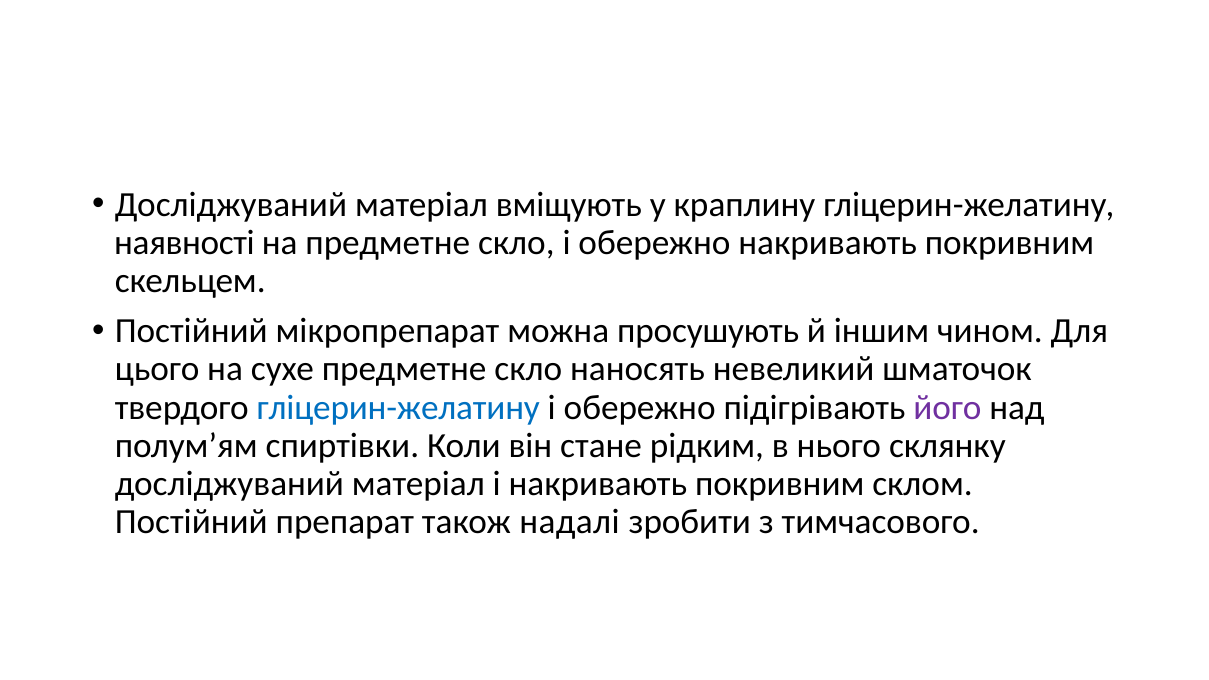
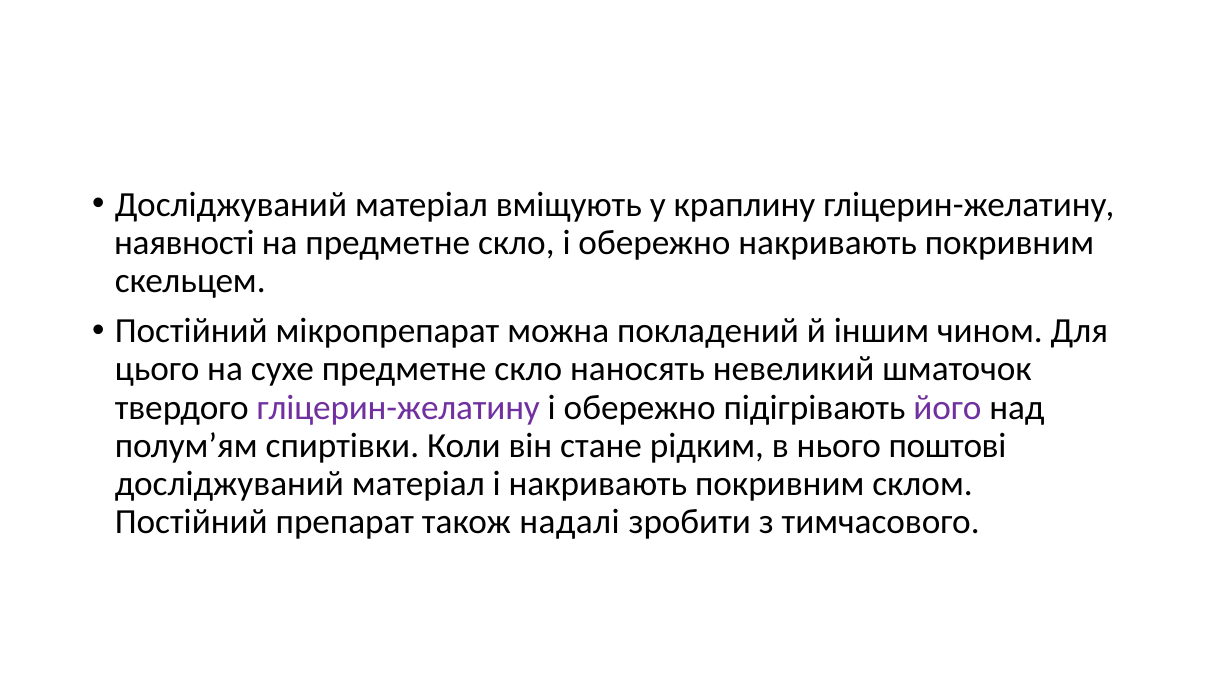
просушують: просушують -> покладений
гліцерин-желатину at (398, 407) colour: blue -> purple
склянку: склянку -> поштові
